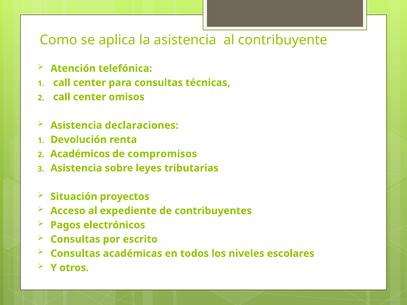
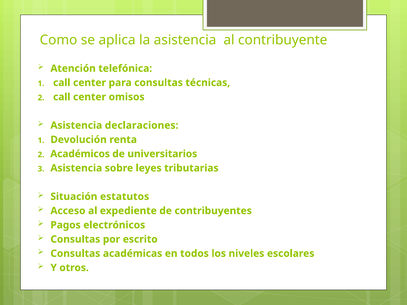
compromisos: compromisos -> universitarios
proyectos: proyectos -> estatutos
